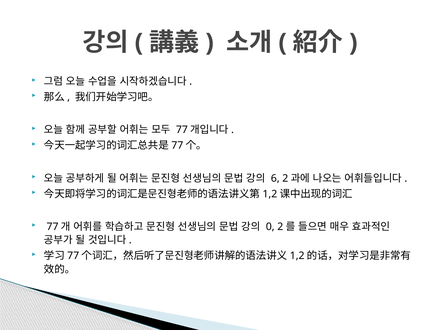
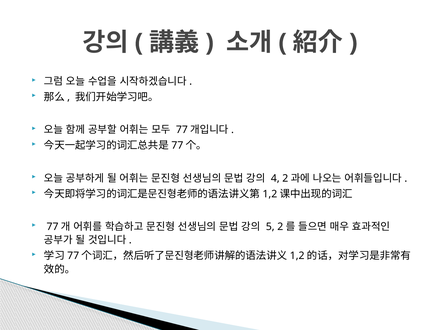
6: 6 -> 4
0: 0 -> 5
